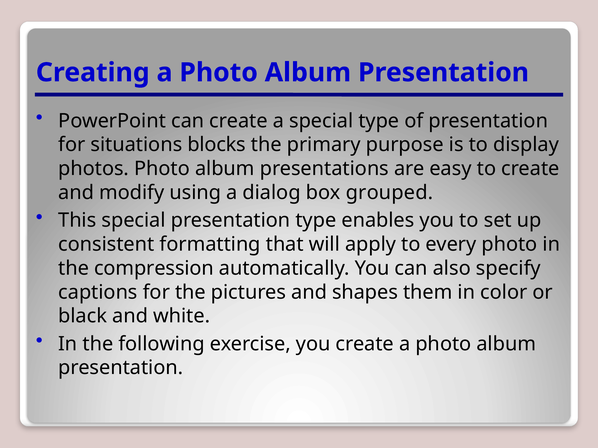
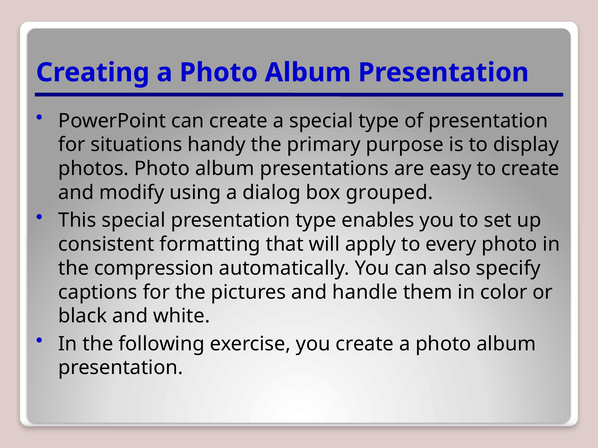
blocks: blocks -> handy
shapes: shapes -> handle
